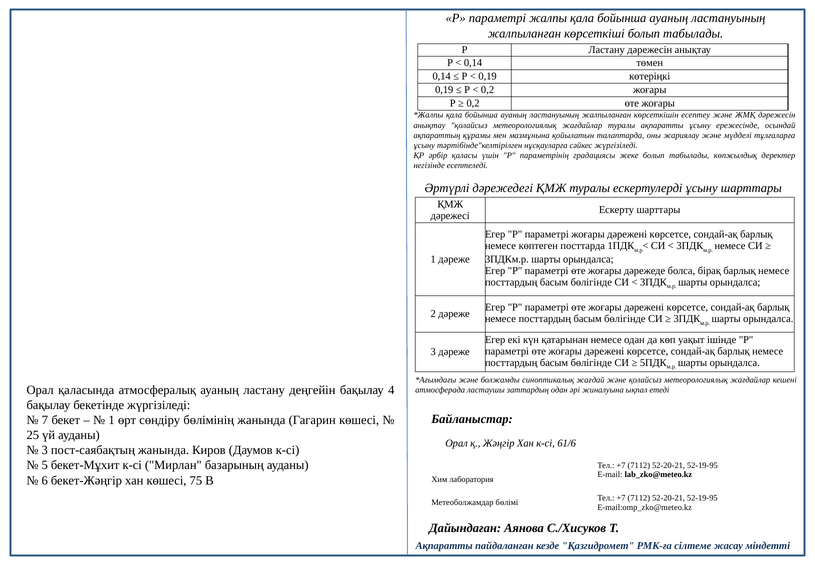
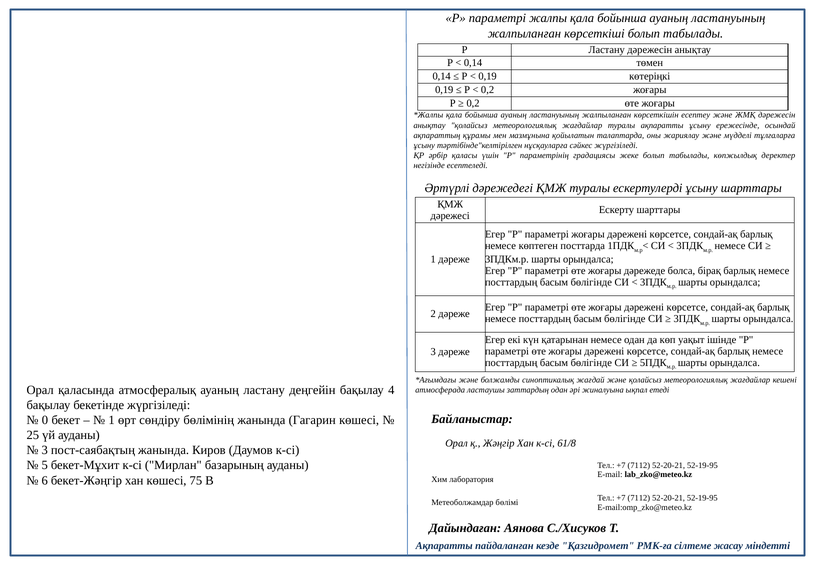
7: 7 -> 0
61/6: 61/6 -> 61/8
